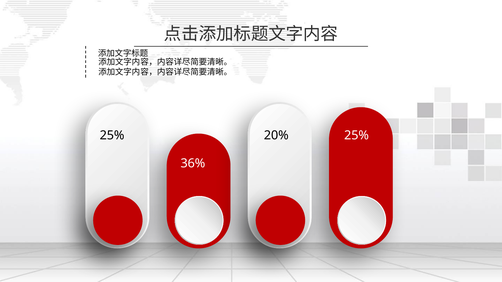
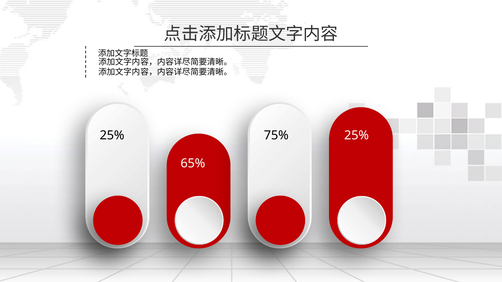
20%: 20% -> 75%
36%: 36% -> 65%
